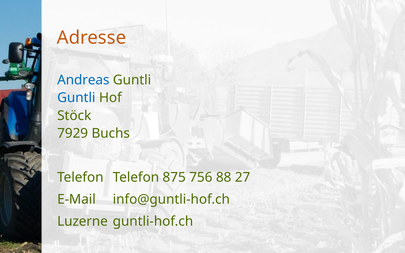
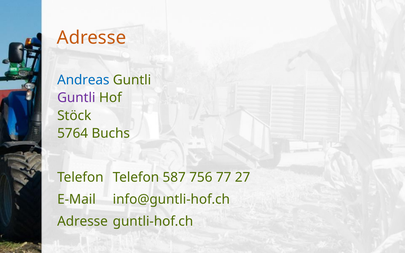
Guntli at (76, 98) colour: blue -> purple
7929: 7929 -> 5764
875: 875 -> 587
88: 88 -> 77
Luzerne at (83, 222): Luzerne -> Adresse
